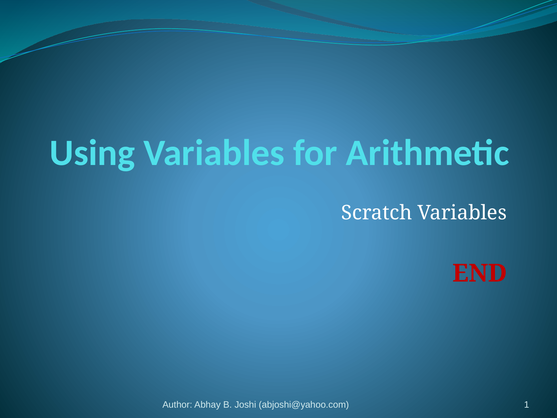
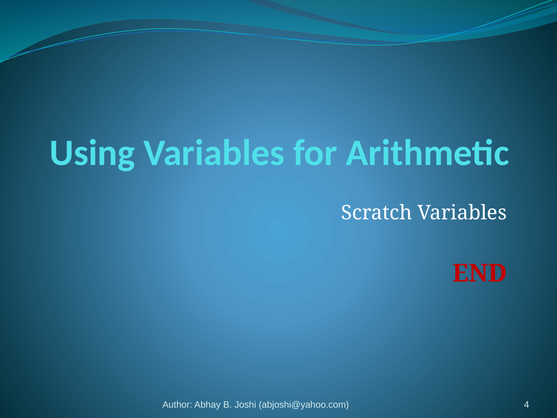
1: 1 -> 4
